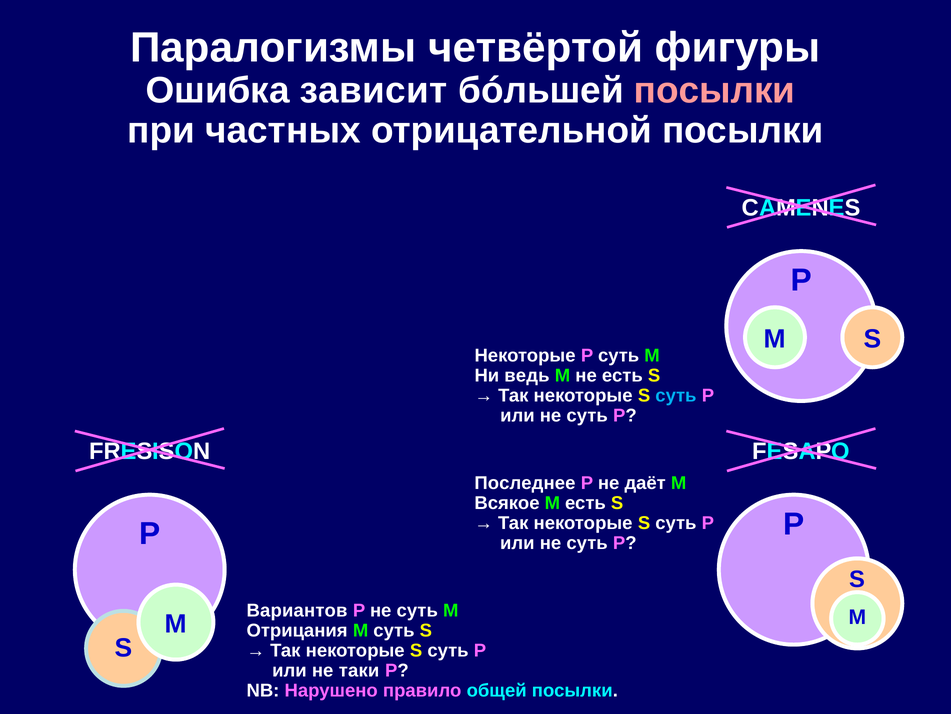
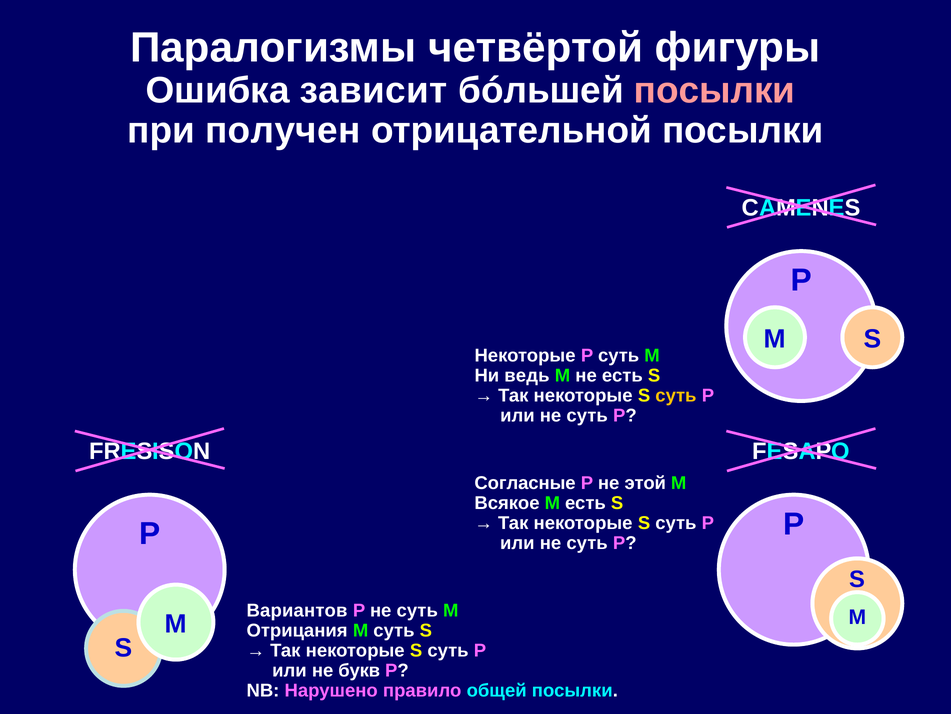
частных: частных -> получен
суть at (676, 395) colour: light blue -> yellow
Последнее: Последнее -> Согласные
даёт: даёт -> этой
таки: таки -> букв
